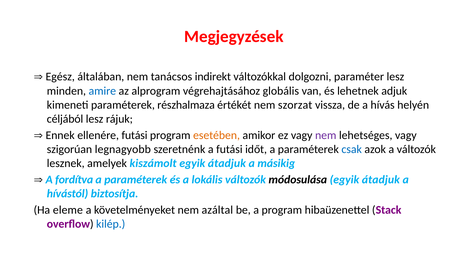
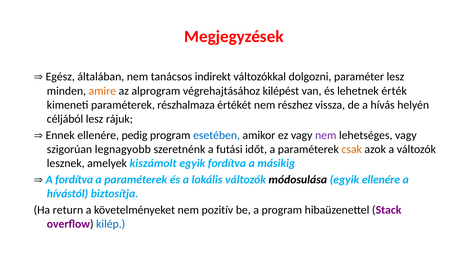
amire colour: blue -> orange
globális: globális -> kilépést
adjuk: adjuk -> érték
szorzat: szorzat -> részhez
ellenére futási: futási -> pedig
esetében colour: orange -> blue
csak colour: blue -> orange
átadjuk at (227, 163): átadjuk -> fordítva
átadjuk at (381, 180): átadjuk -> ellenére
eleme: eleme -> return
azáltal: azáltal -> pozitív
